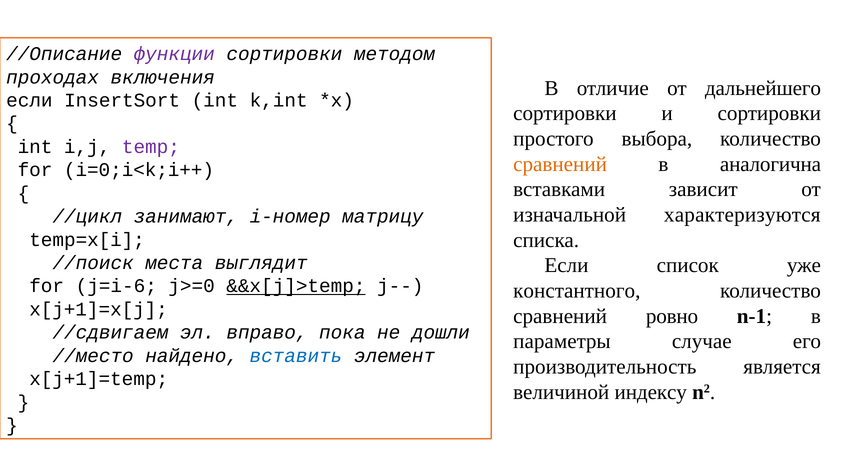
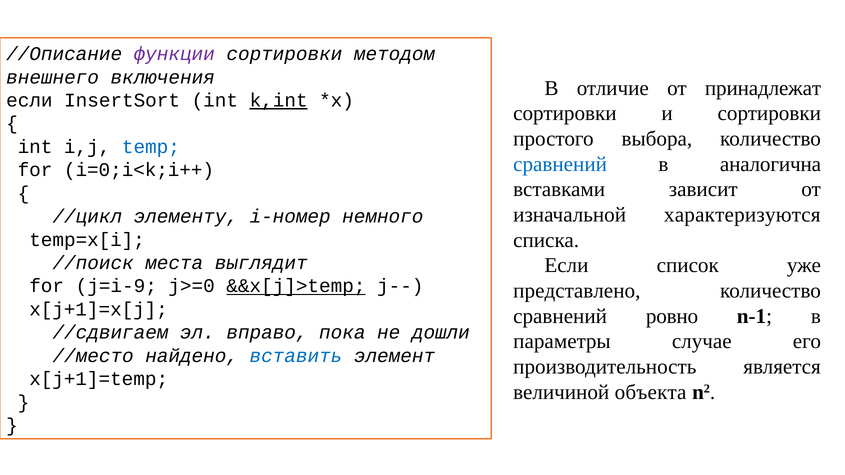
проходах: проходах -> внешнего
дальнейшего: дальнейшего -> принадлежат
k,int underline: none -> present
temp colour: purple -> blue
сравнений at (560, 164) colour: orange -> blue
занимают: занимают -> элементу
матрицу: матрицу -> немного
j=i-6: j=i-6 -> j=i-9
константного: константного -> представлено
индексу: индексу -> объекта
